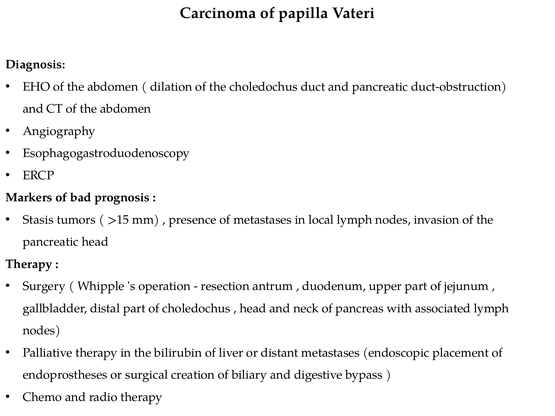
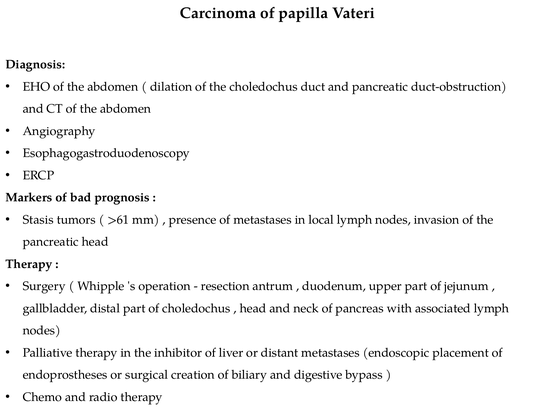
>15: >15 -> >61
bilirubin: bilirubin -> inhibitor
